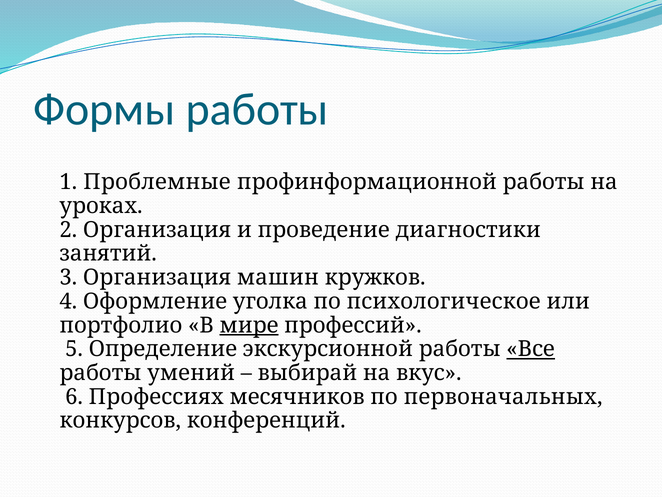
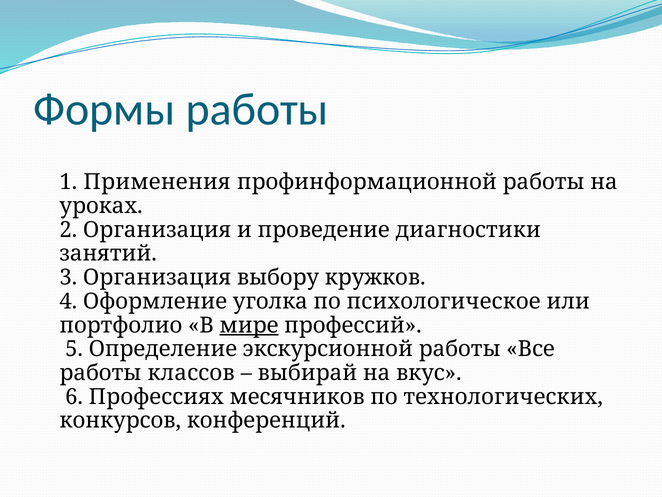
Проблемные: Проблемные -> Применения
машин: машин -> выбору
Все underline: present -> none
умений: умений -> классов
первоначальных: первоначальных -> технологических
